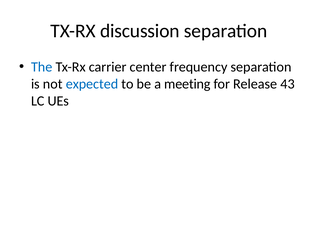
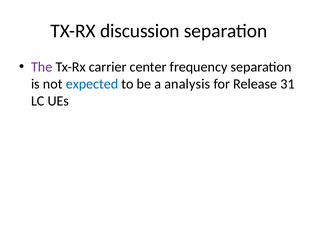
The colour: blue -> purple
meeting: meeting -> analysis
43: 43 -> 31
